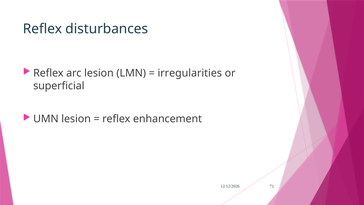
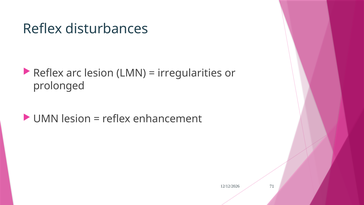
superficial: superficial -> prolonged
